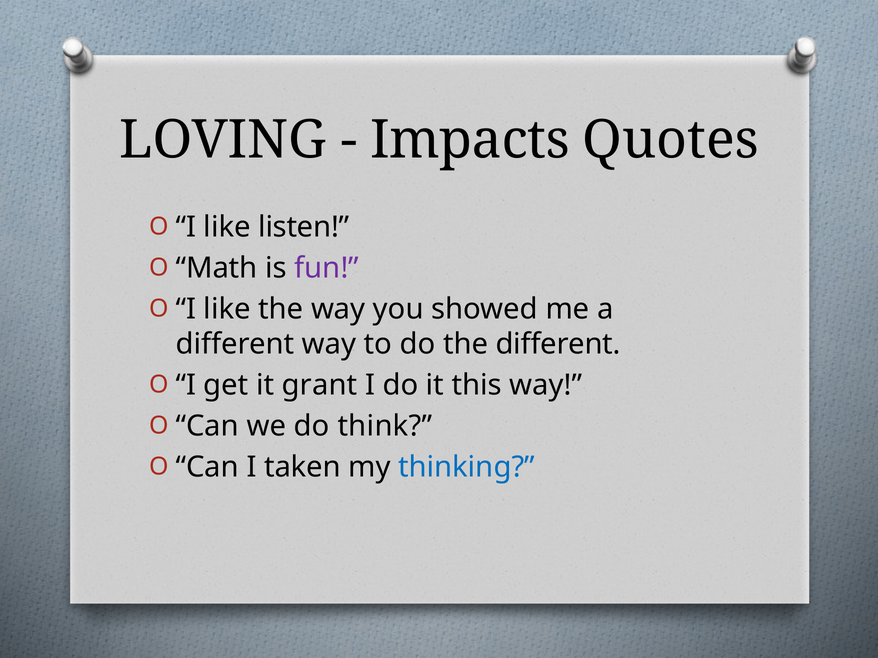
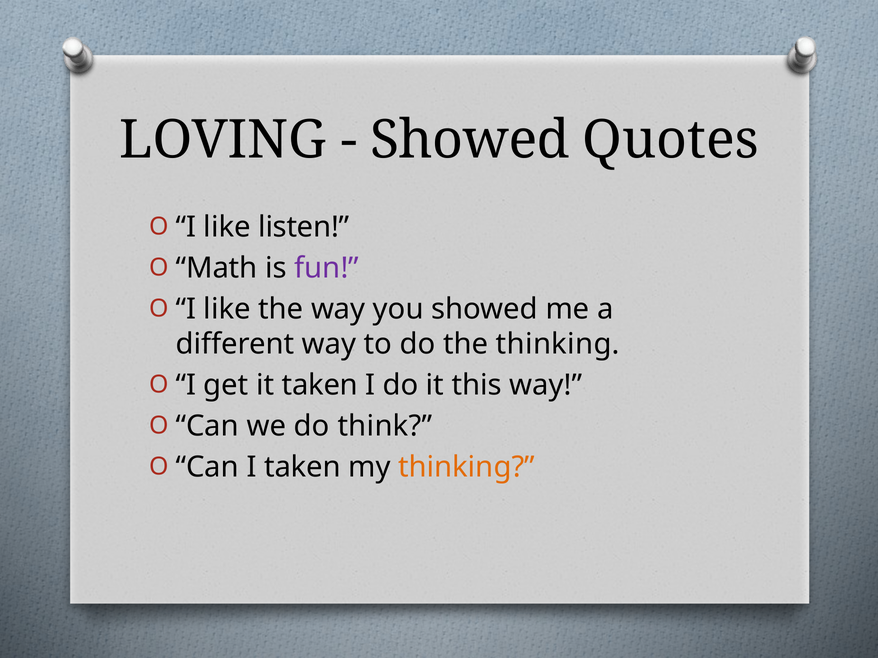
Impacts at (470, 140): Impacts -> Showed
the different: different -> thinking
it grant: grant -> taken
thinking at (466, 467) colour: blue -> orange
